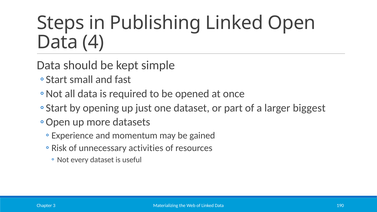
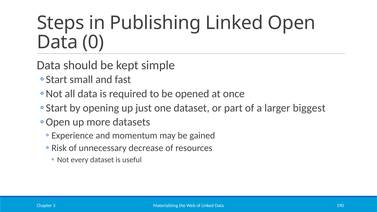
4: 4 -> 0
activities: activities -> decrease
